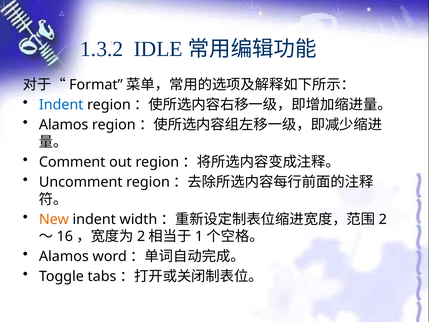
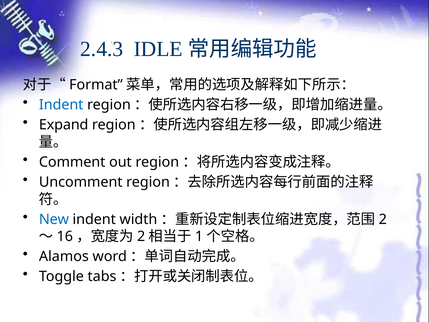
1.3.2: 1.3.2 -> 2.4.3
Alamos at (64, 125): Alamos -> Expand
New colour: orange -> blue
